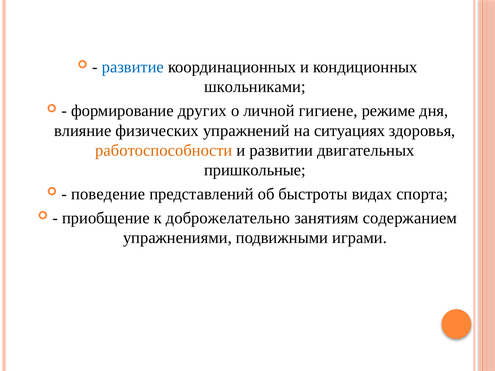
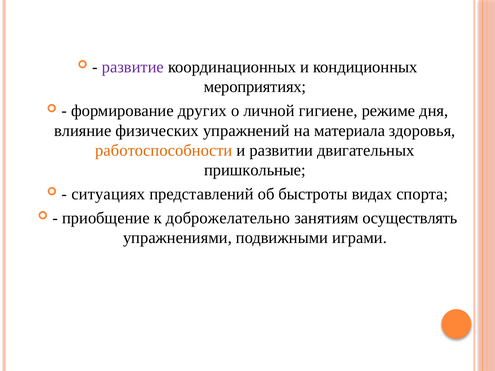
развитие colour: blue -> purple
школьниками: школьниками -> мероприятиях
ситуациях: ситуациях -> материала
поведение: поведение -> ситуациях
содержанием: содержанием -> осуществлять
